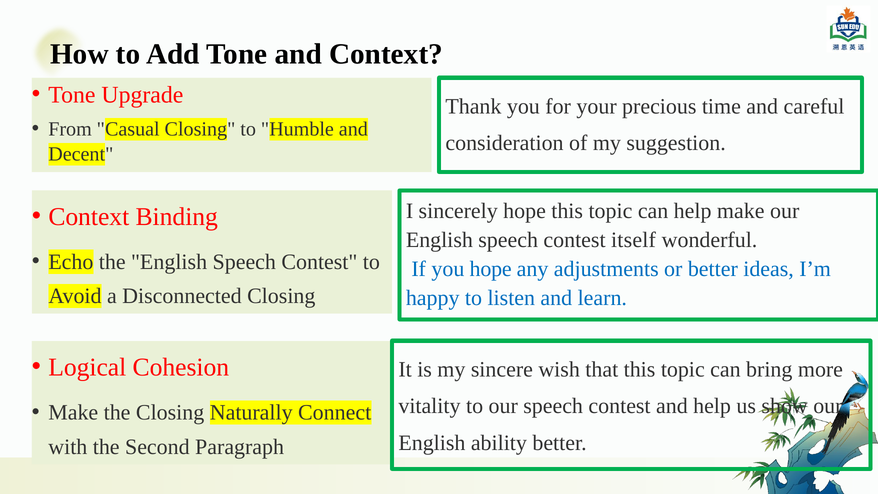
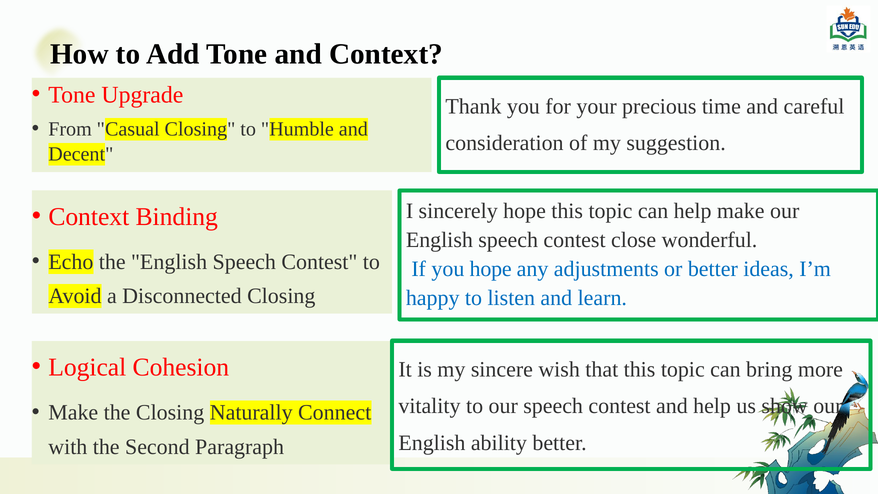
itself: itself -> close
